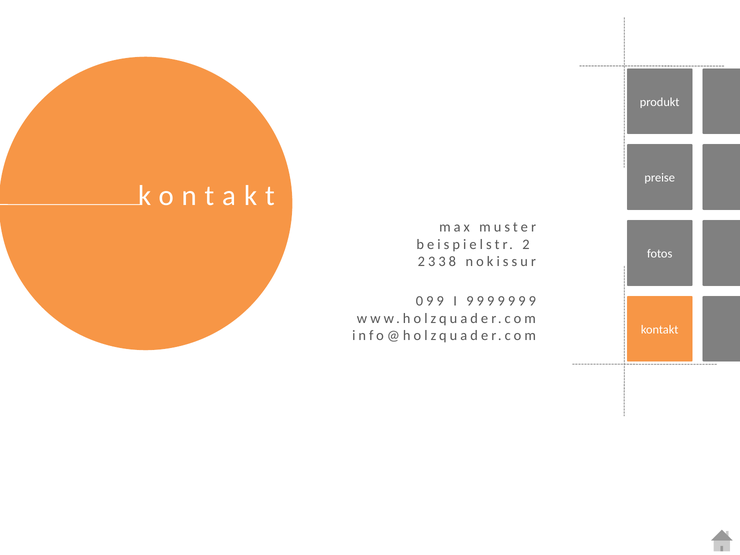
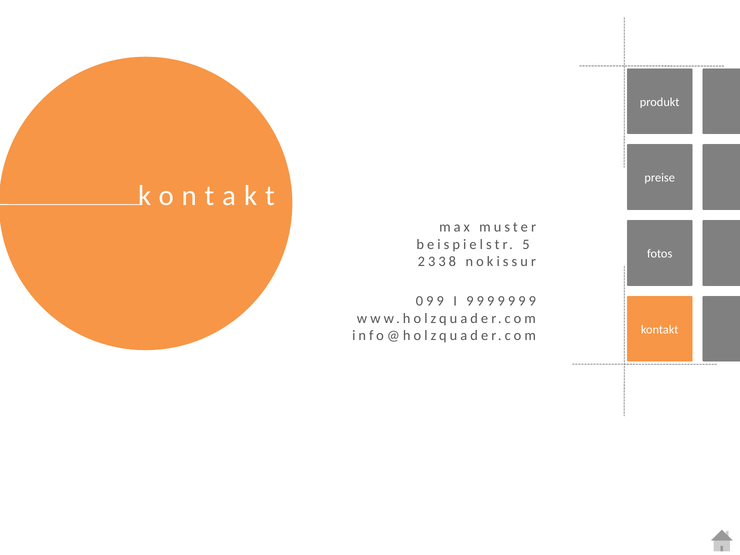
2: 2 -> 5
